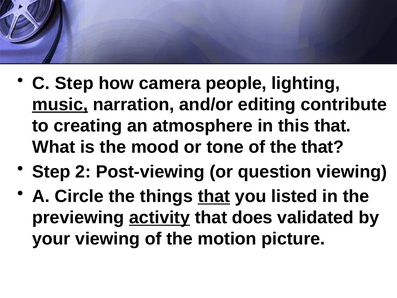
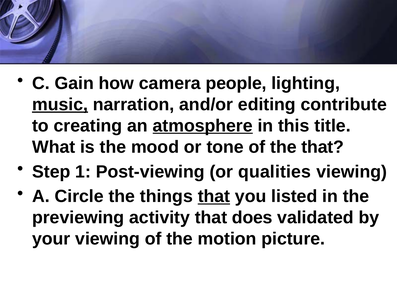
C Step: Step -> Gain
atmosphere underline: none -> present
this that: that -> title
2: 2 -> 1
question: question -> qualities
activity underline: present -> none
